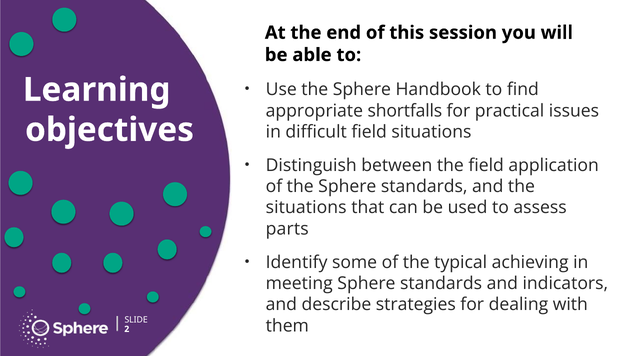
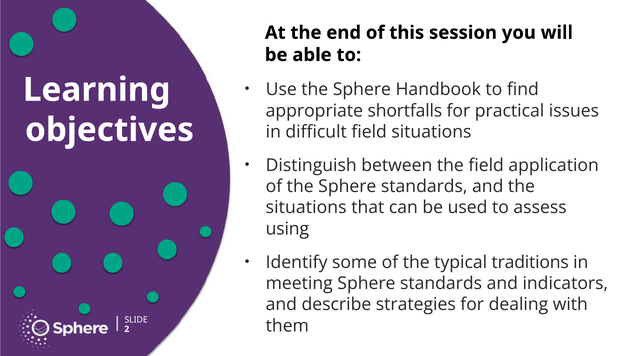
parts: parts -> using
achieving: achieving -> traditions
